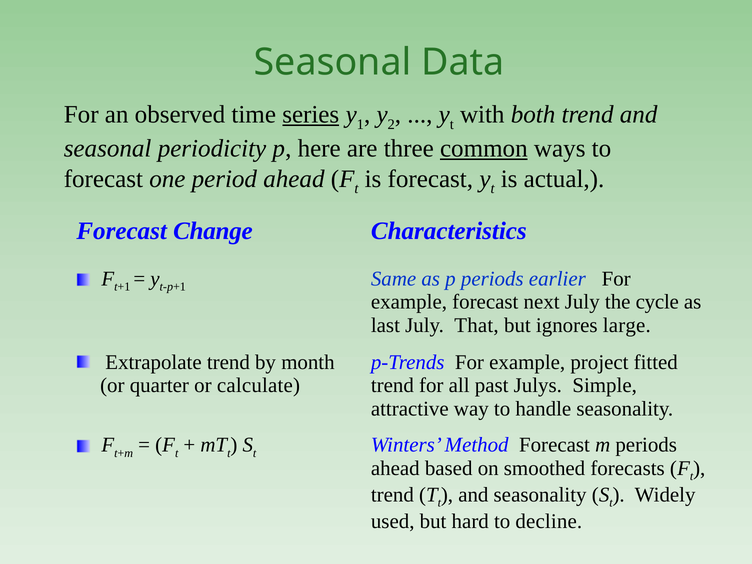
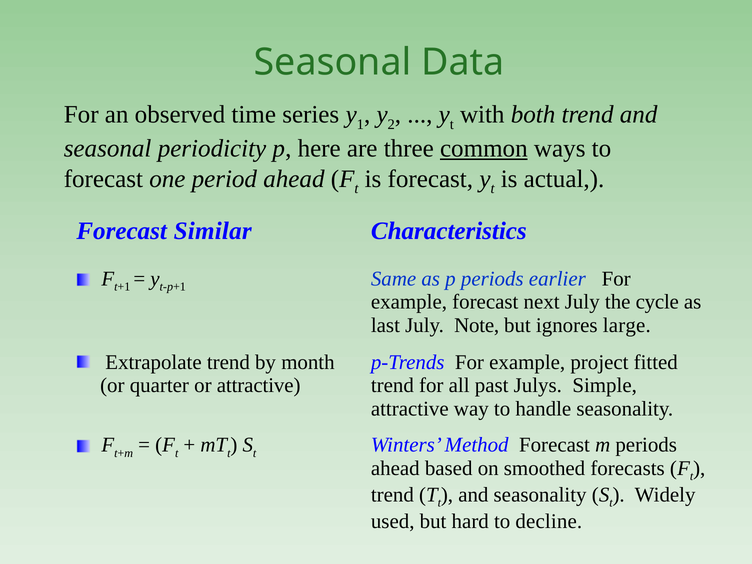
series underline: present -> none
Change: Change -> Similar
That: That -> Note
or calculate: calculate -> attractive
